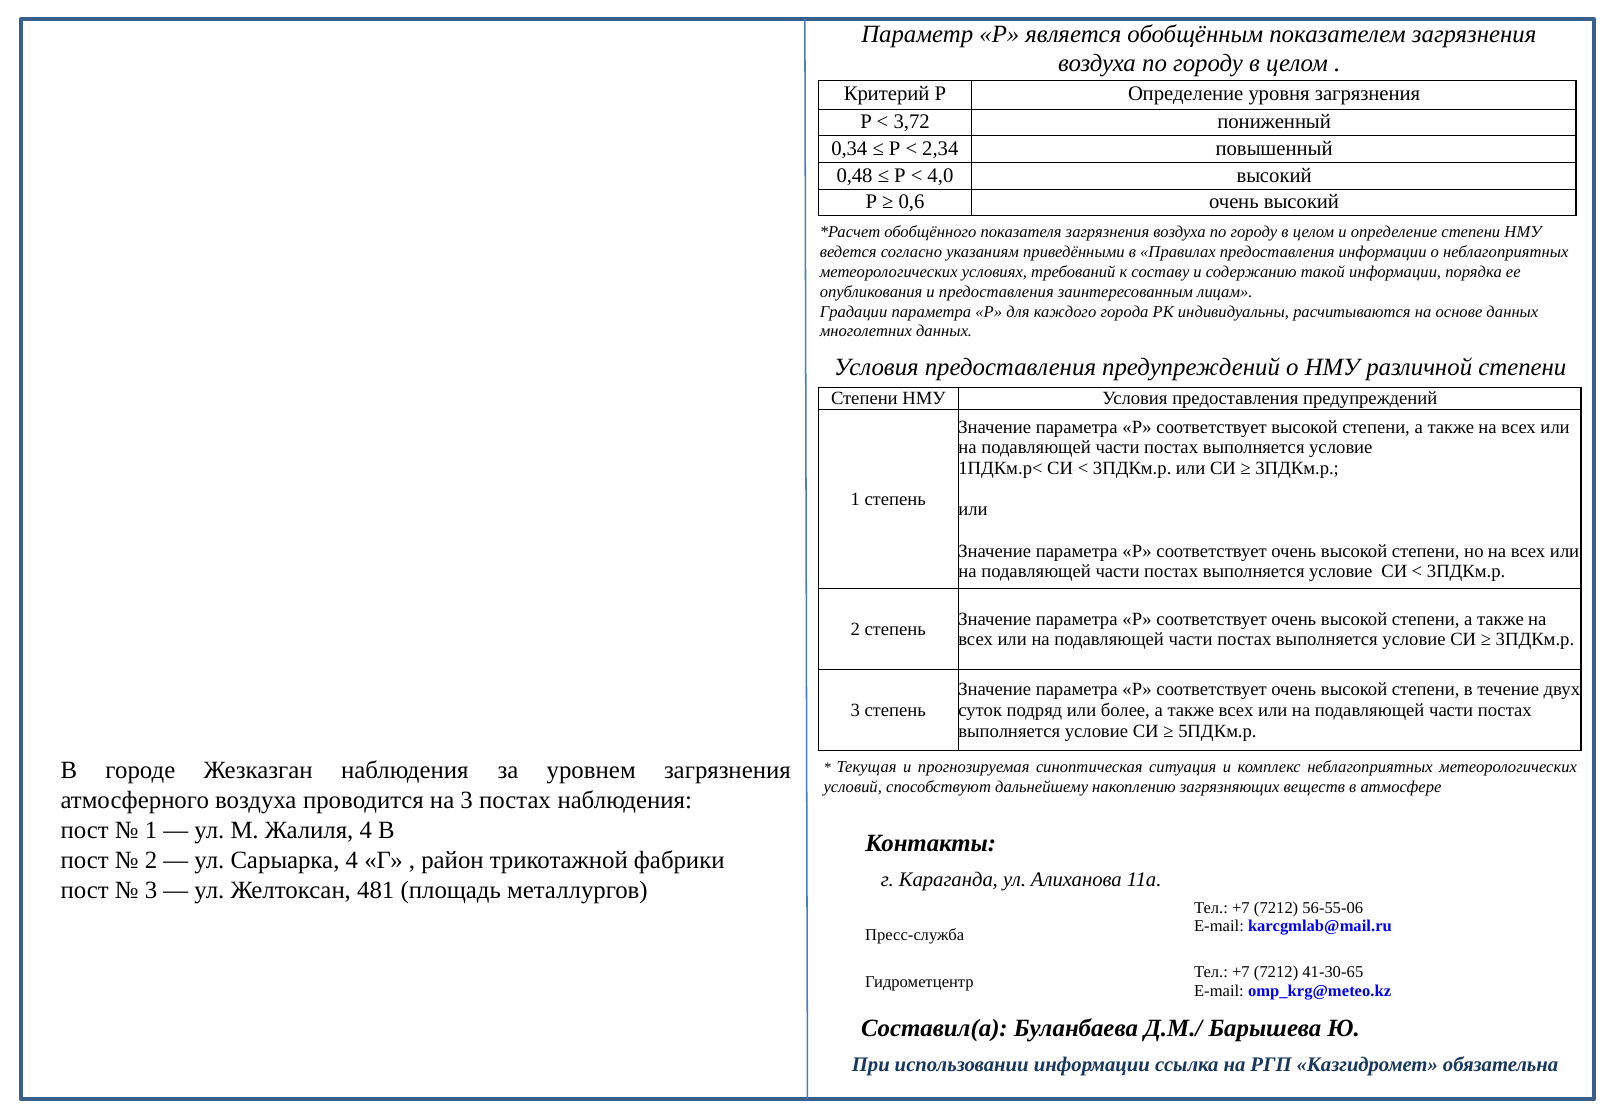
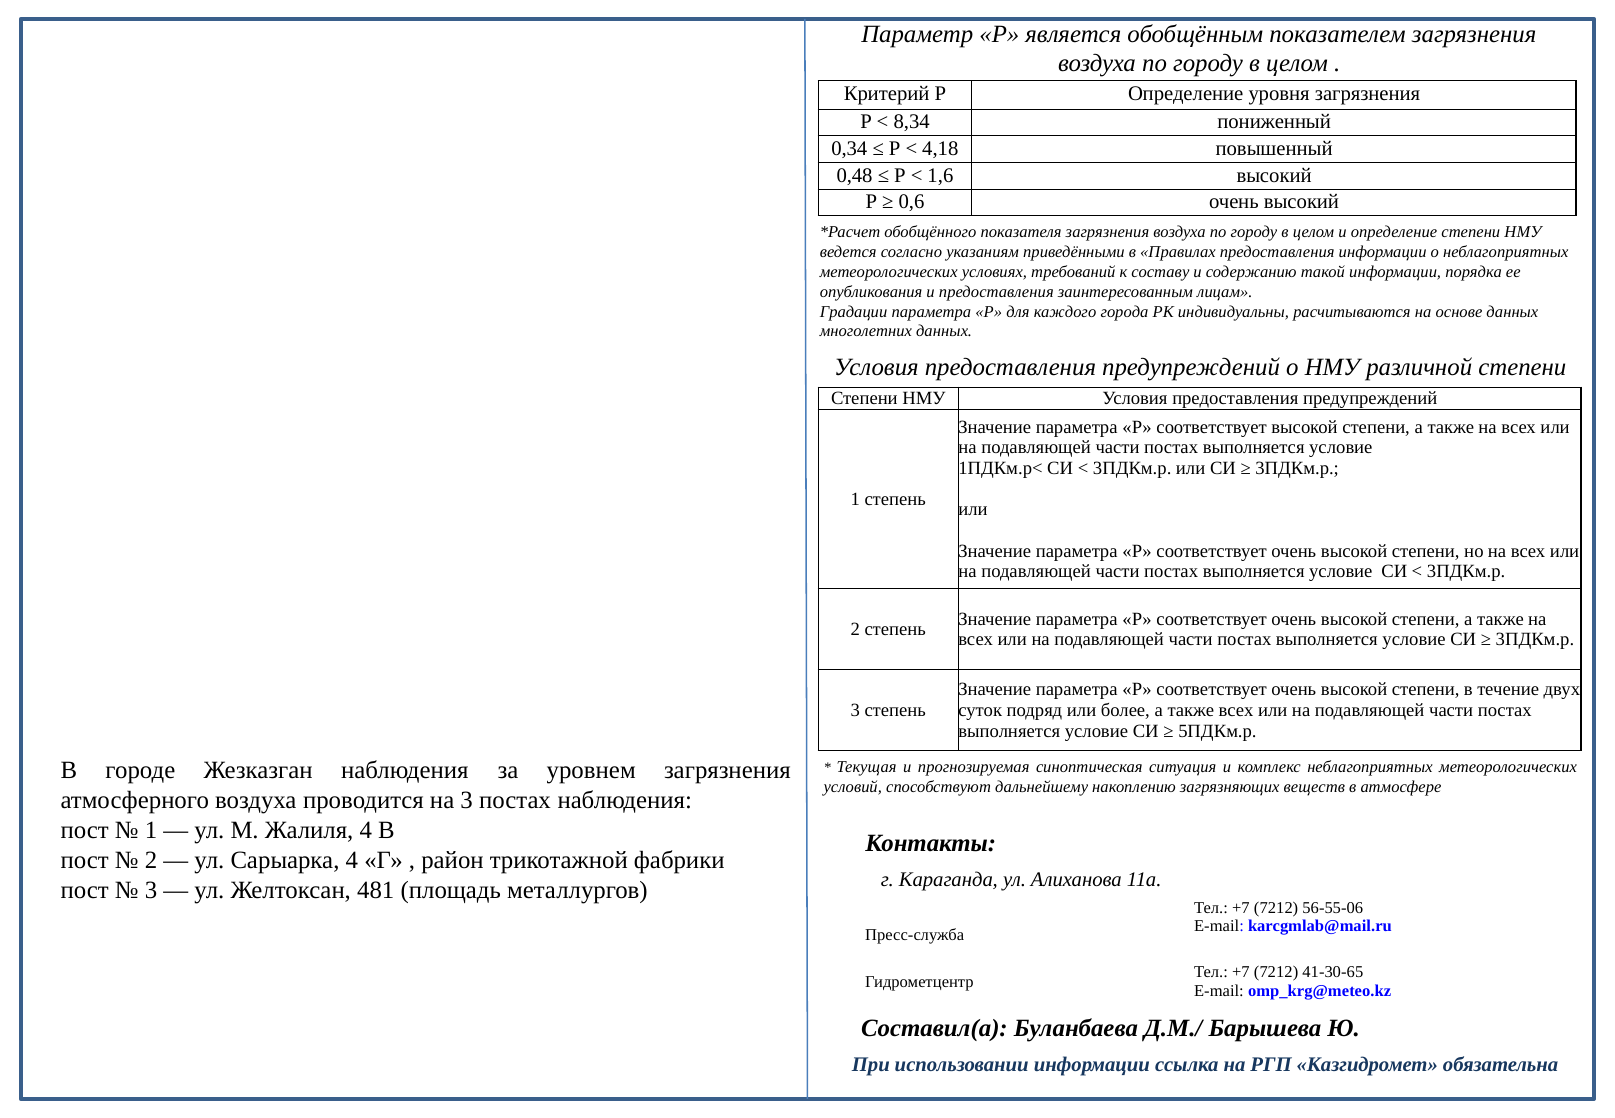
3,72: 3,72 -> 8,34
2,34: 2,34 -> 4,18
4,0: 4,0 -> 1,6
